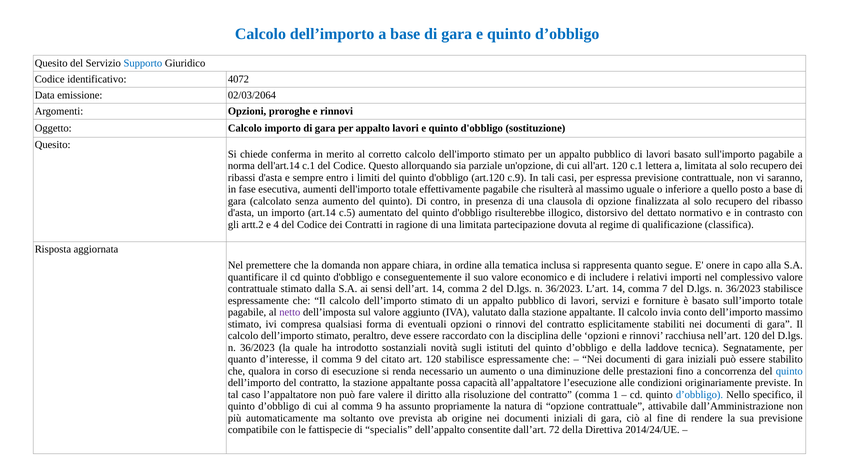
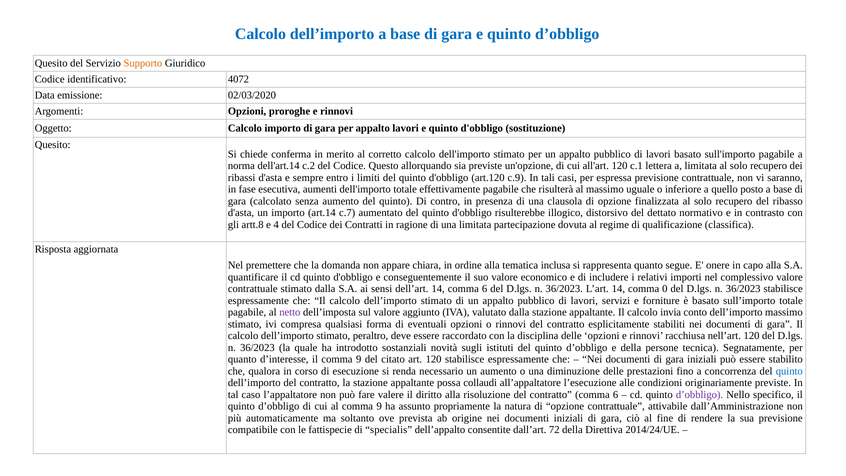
Supporto colour: blue -> orange
02/03/2064: 02/03/2064 -> 02/03/2020
dell'art.14 c.1: c.1 -> c.2
sia parziale: parziale -> previste
c.5: c.5 -> c.7
artt.2: artt.2 -> artt.8
14 comma 2: 2 -> 6
7: 7 -> 0
laddove: laddove -> persone
capacità: capacità -> collaudi
contratto comma 1: 1 -> 6
d’obbligo at (700, 394) colour: blue -> purple
